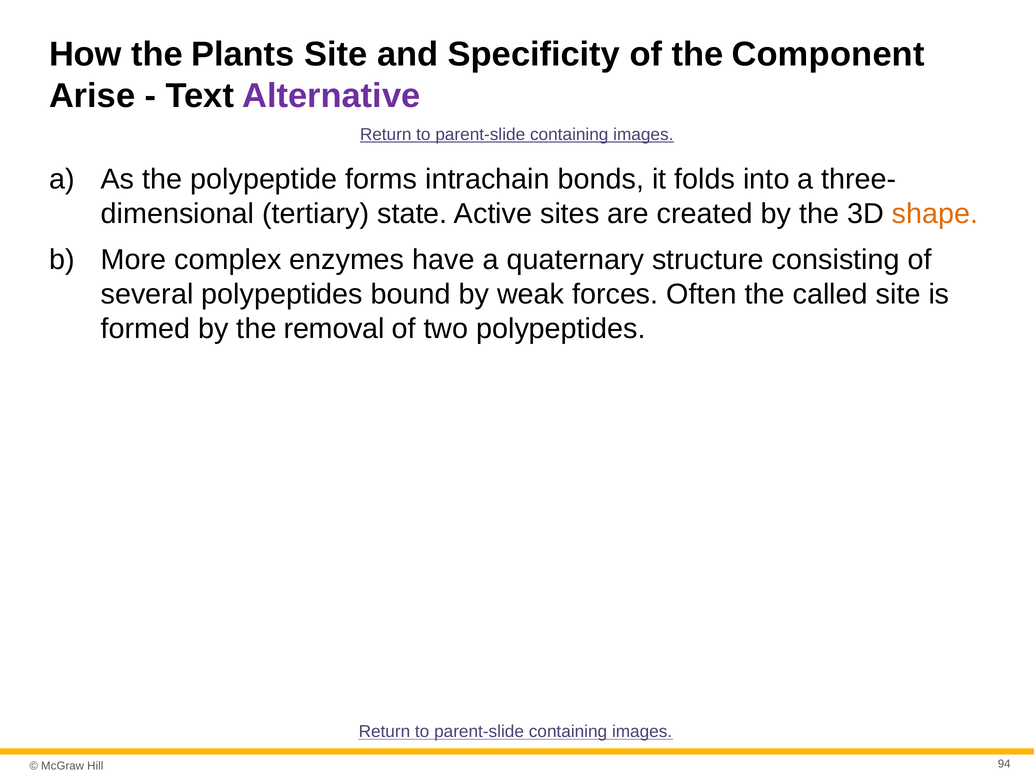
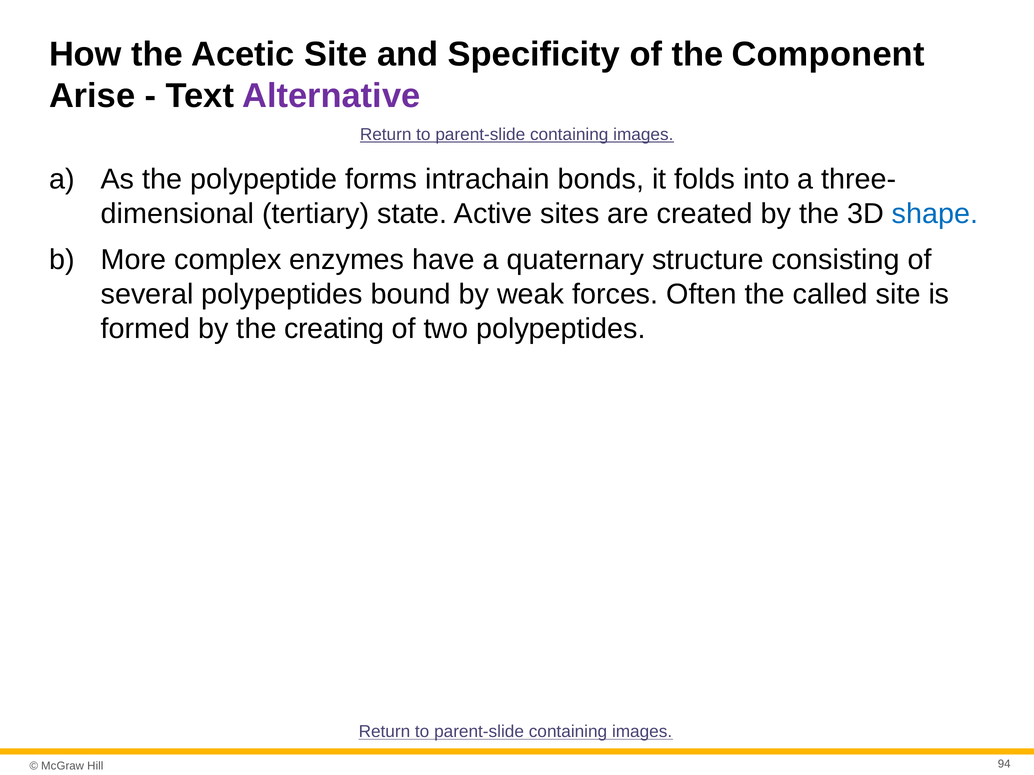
Plants: Plants -> Acetic
shape colour: orange -> blue
removal: removal -> creating
